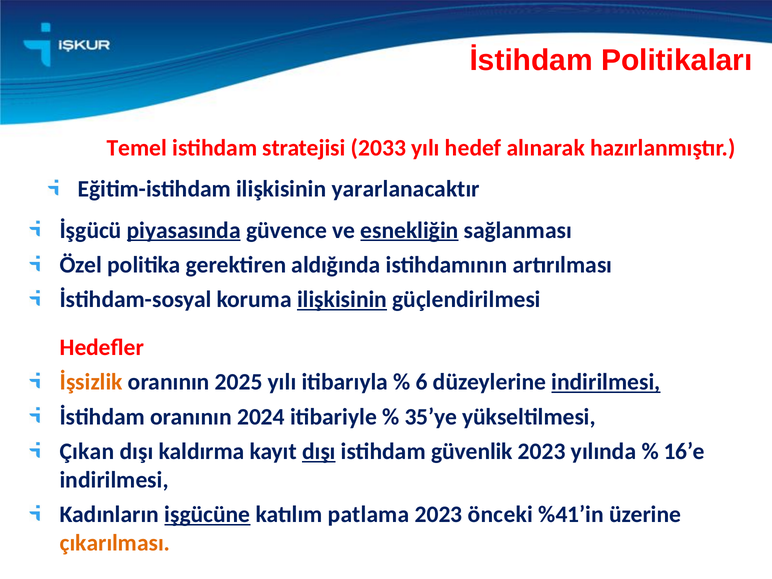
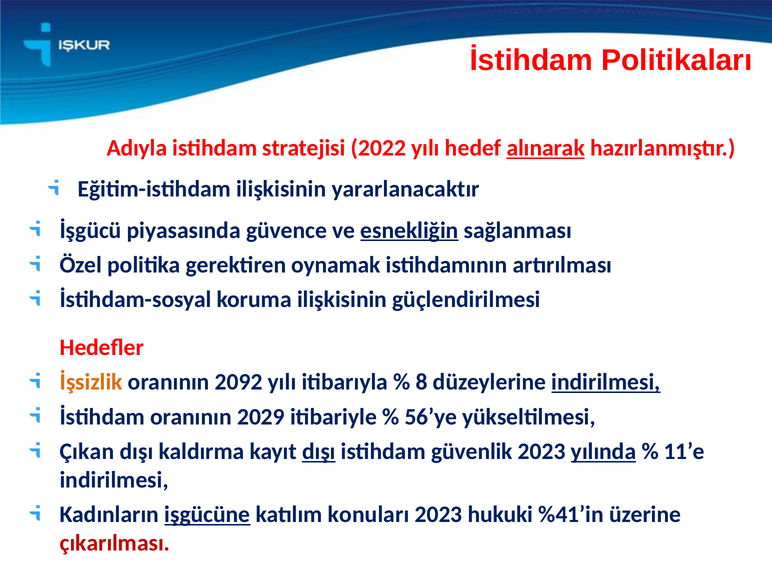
Temel: Temel -> Adıyla
2033: 2033 -> 2022
alınarak underline: none -> present
piyasasında underline: present -> none
aldığında: aldığında -> oynamak
ilişkisinin at (342, 300) underline: present -> none
2025: 2025 -> 2092
6: 6 -> 8
2024: 2024 -> 2029
35’ye: 35’ye -> 56’ye
yılında underline: none -> present
16’e: 16’e -> 11’e
patlama: patlama -> konuları
önceki: önceki -> hukuki
çıkarılması colour: orange -> red
